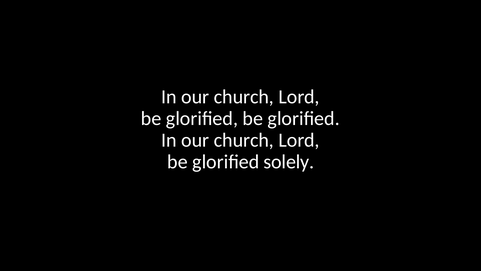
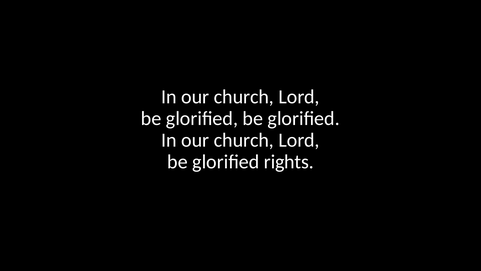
solely: solely -> rights
